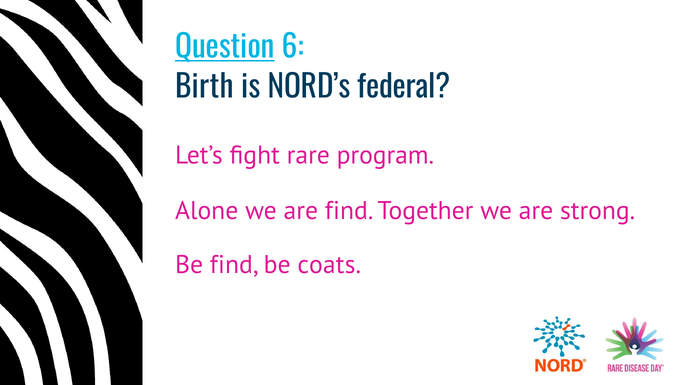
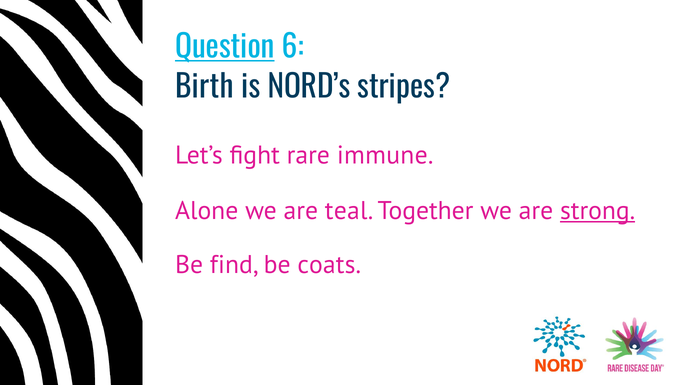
federal: federal -> stripes
program: program -> immune
are find: find -> teal
strong underline: none -> present
